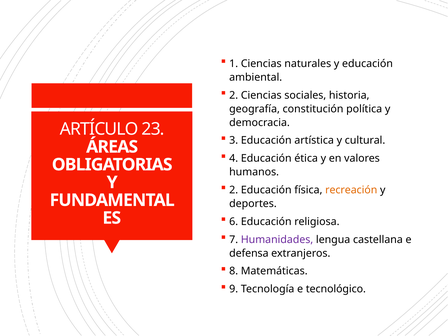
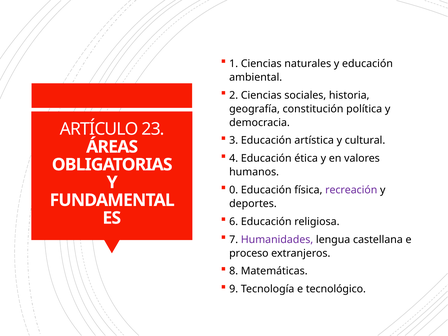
2 at (234, 190): 2 -> 0
recreación colour: orange -> purple
defensa: defensa -> proceso
